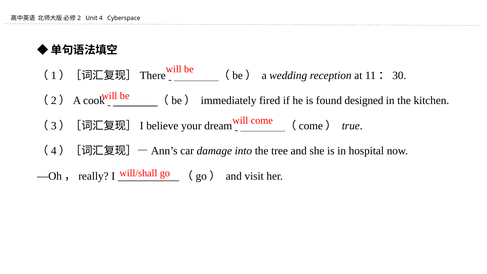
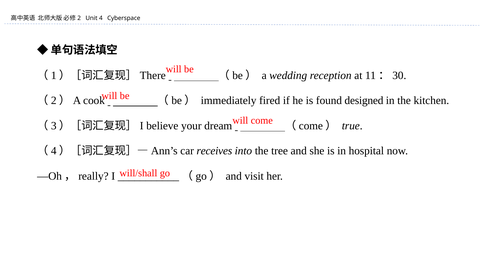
damage: damage -> receives
